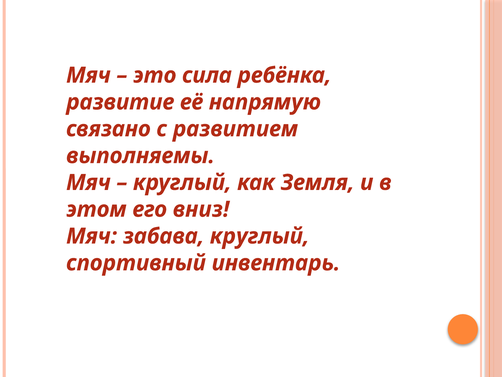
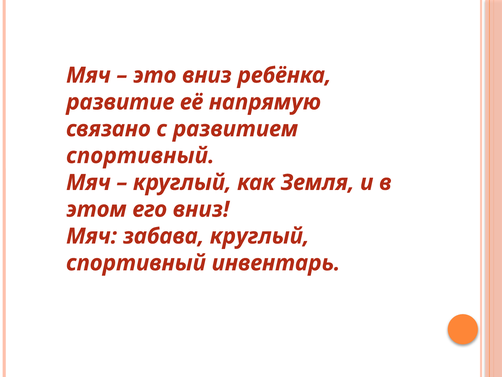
это сила: сила -> вниз
выполняемы at (140, 156): выполняемы -> спортивный
